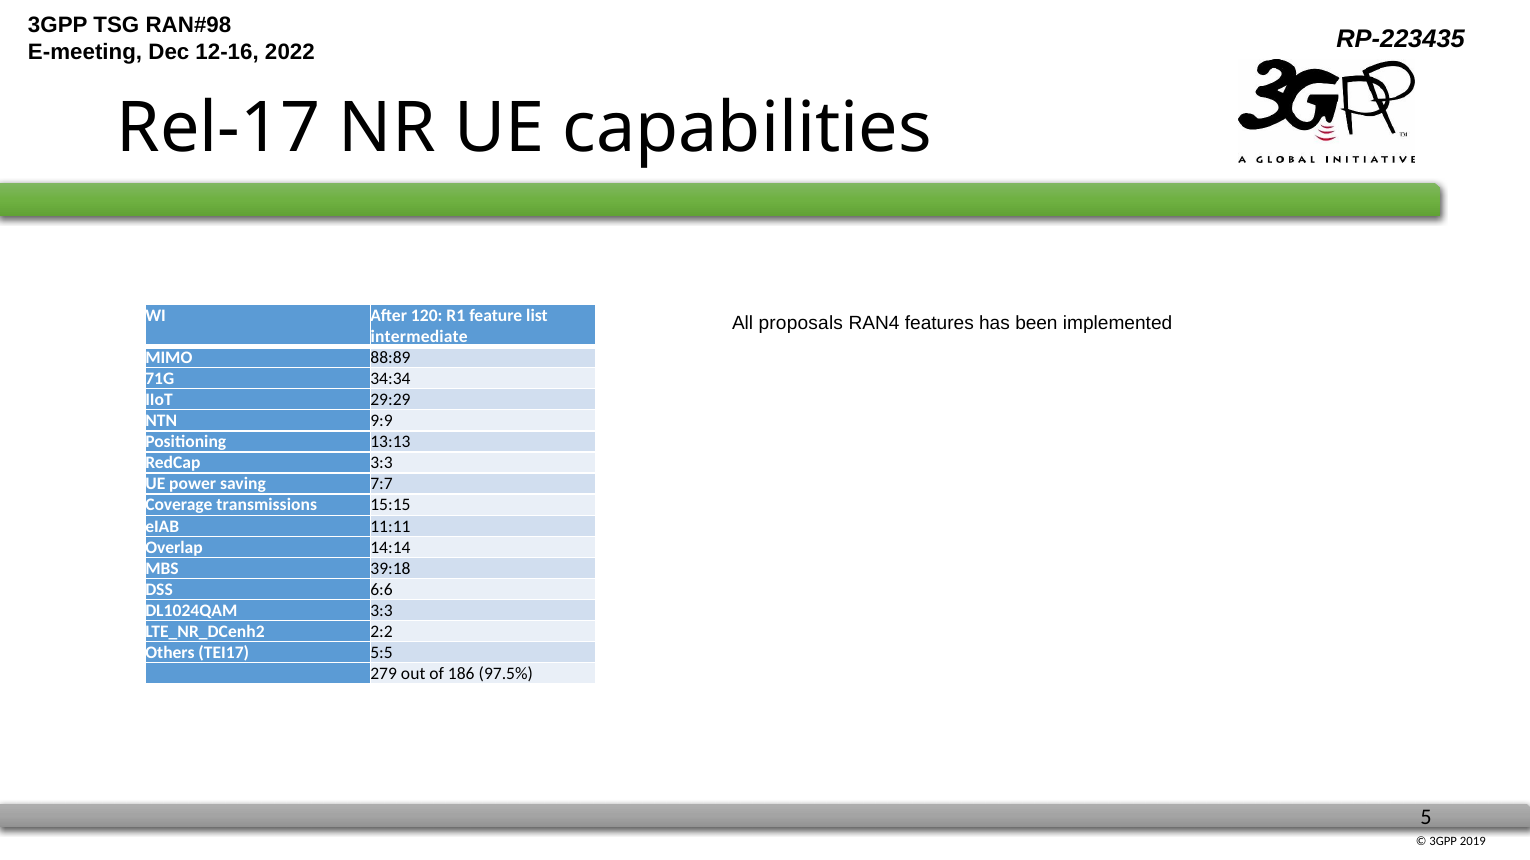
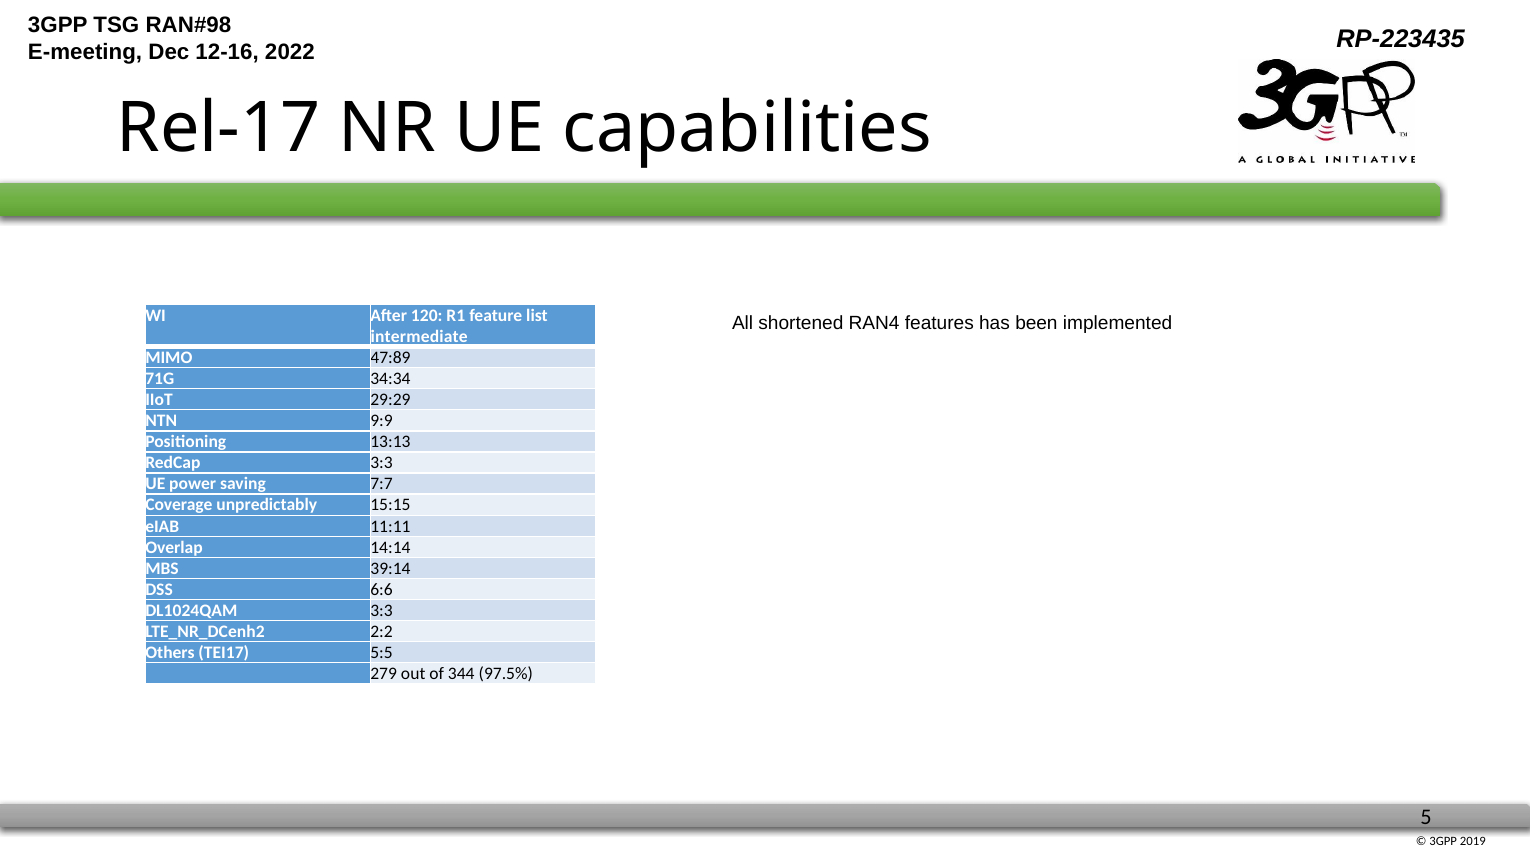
proposals: proposals -> shortened
88:89: 88:89 -> 47:89
transmissions: transmissions -> unpredictably
39:18: 39:18 -> 39:14
186: 186 -> 344
